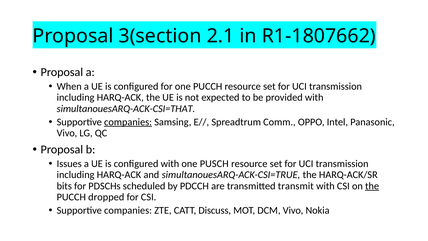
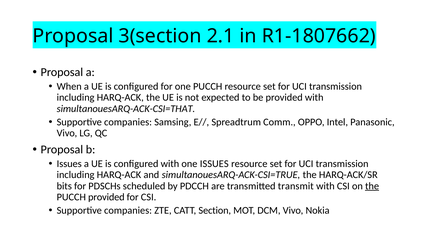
companies at (128, 122) underline: present -> none
one PUSCH: PUSCH -> ISSUES
PUCCH dropped: dropped -> provided
Discuss: Discuss -> Section
